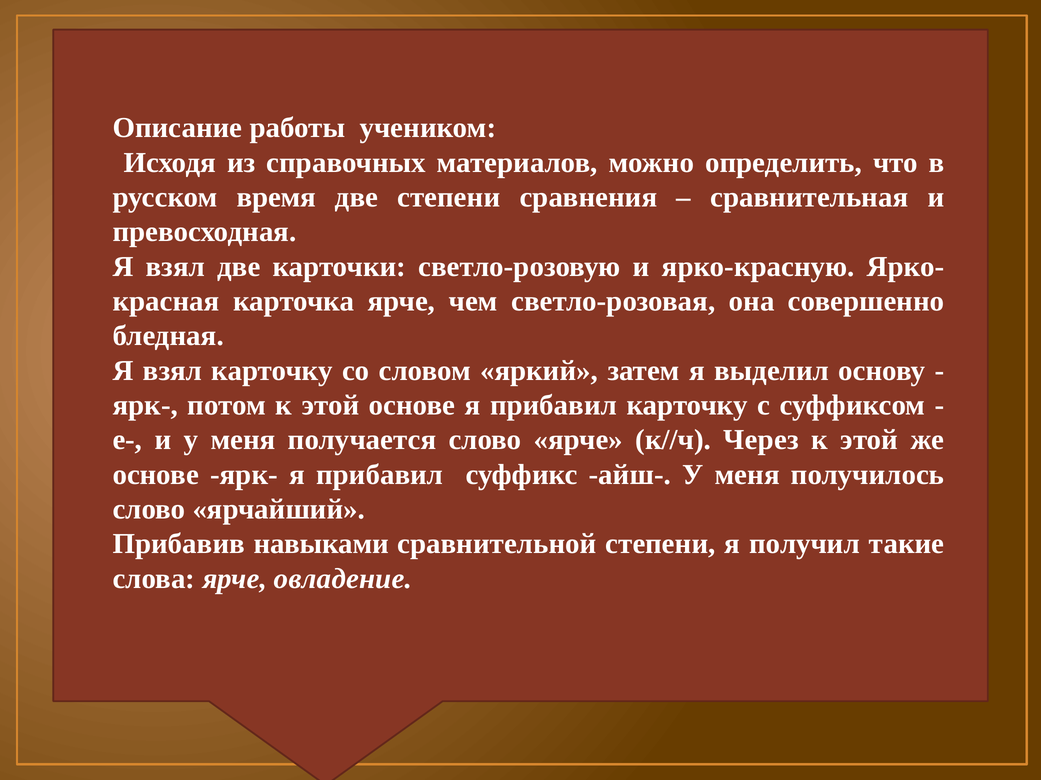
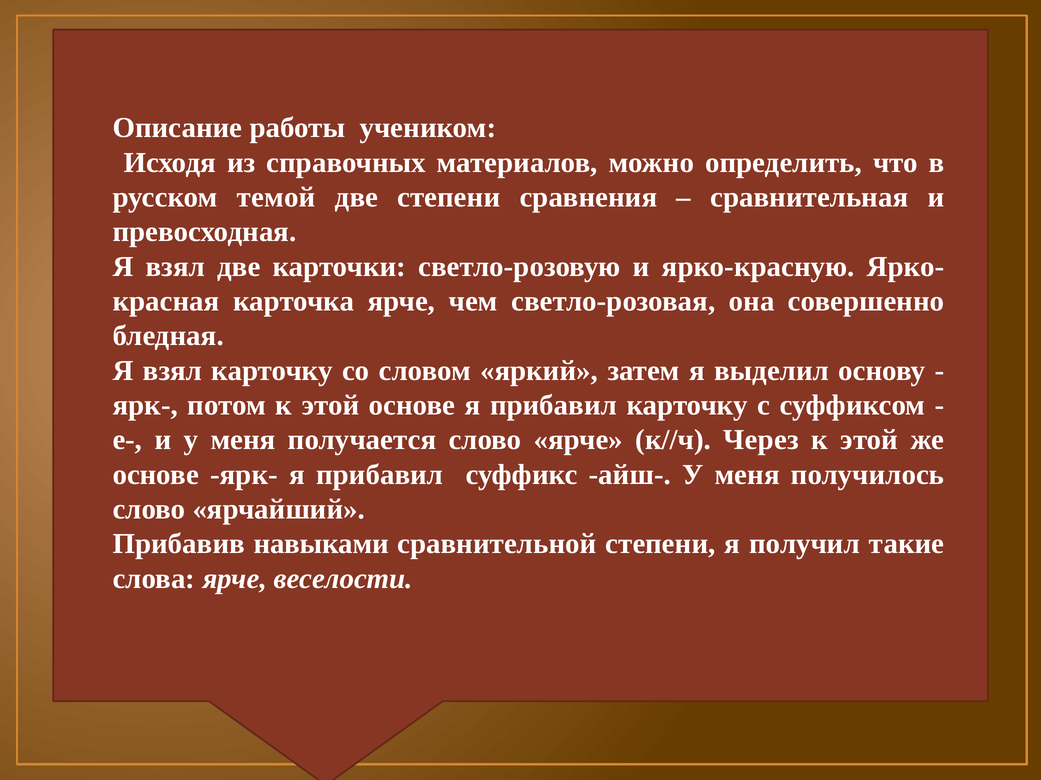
время: время -> темой
овладение: овладение -> веселости
